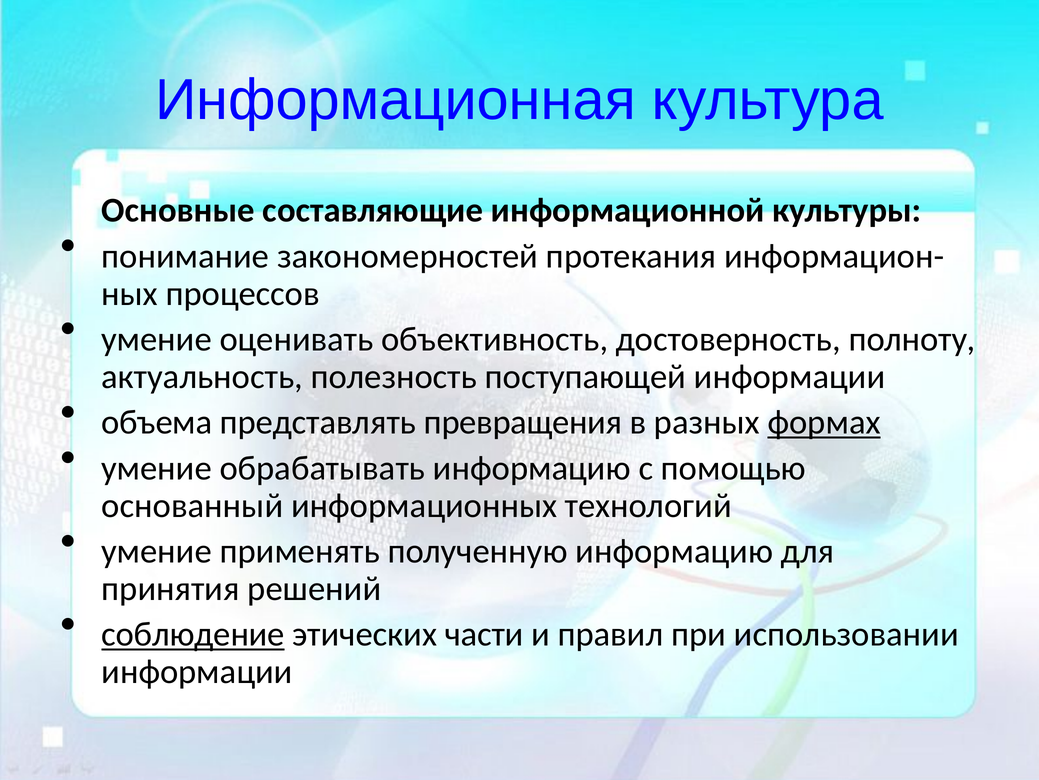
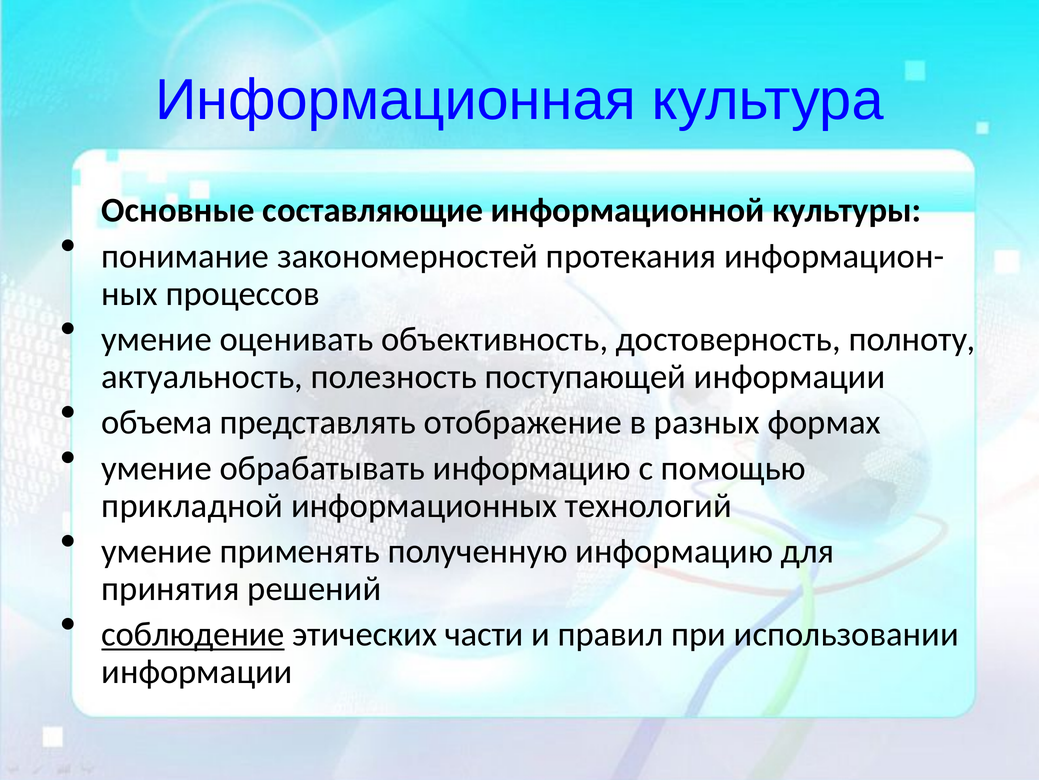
превращения: превращения -> отображение
формах underline: present -> none
основанный: основанный -> прикладной
